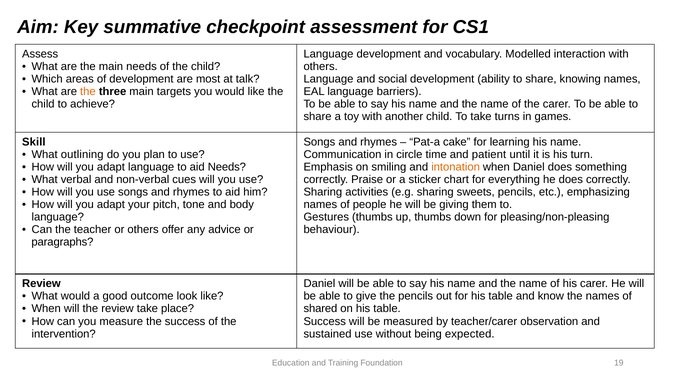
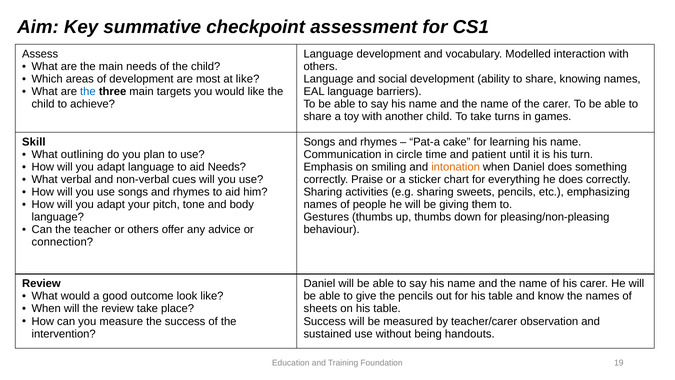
at talk: talk -> like
the at (88, 92) colour: orange -> blue
paragraphs: paragraphs -> connection
shared: shared -> sheets
expected: expected -> handouts
